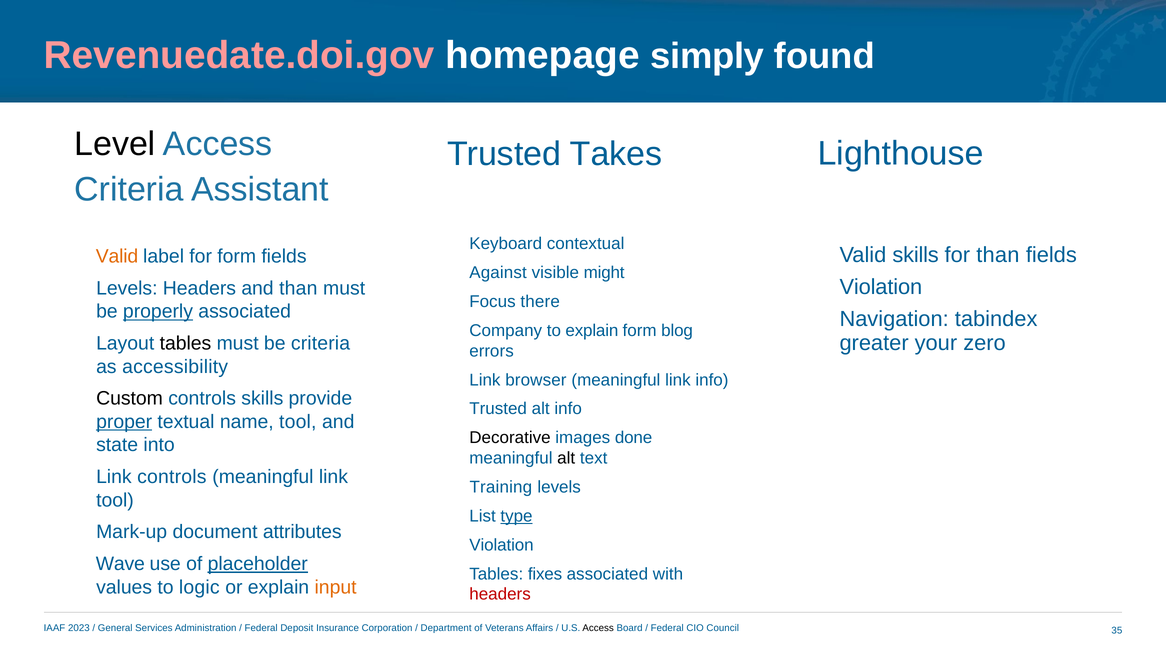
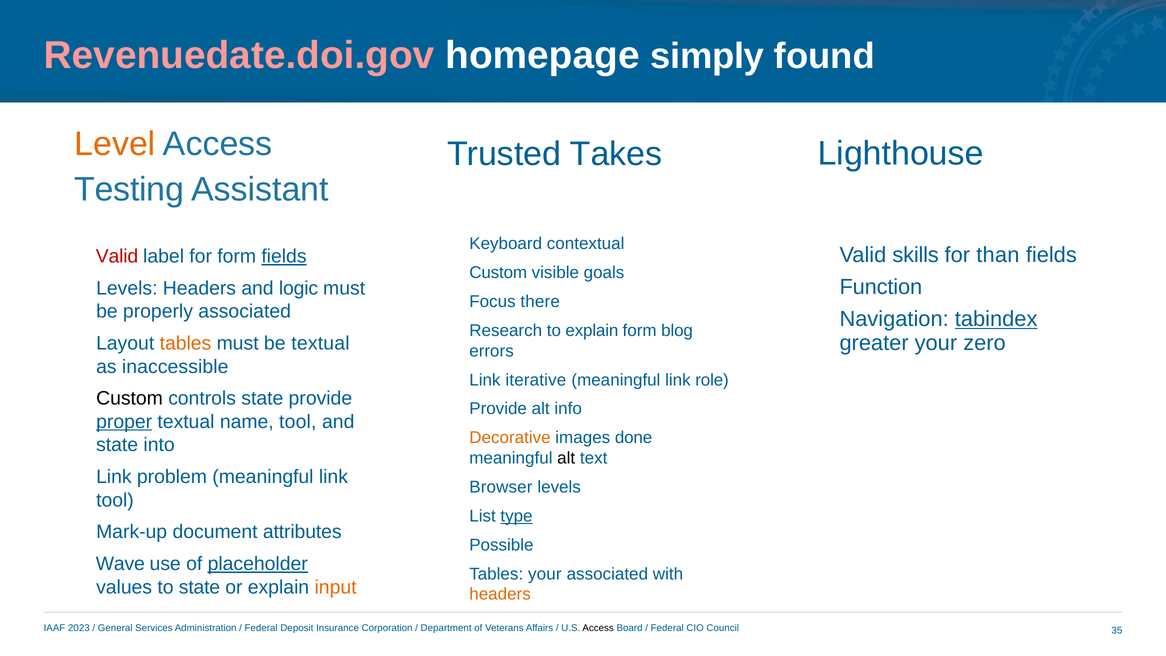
Level colour: black -> orange
Criteria at (129, 189): Criteria -> Testing
Valid at (117, 256) colour: orange -> red
fields at (284, 256) underline: none -> present
Against at (498, 273): Against -> Custom
might: might -> goals
Violation at (881, 287): Violation -> Function
and than: than -> logic
properly underline: present -> none
tabindex underline: none -> present
Company: Company -> Research
tables at (185, 343) colour: black -> orange
be criteria: criteria -> textual
accessibility: accessibility -> inaccessible
browser: browser -> iterative
link info: info -> role
controls skills: skills -> state
Trusted at (498, 409): Trusted -> Provide
Decorative colour: black -> orange
Link controls: controls -> problem
Training: Training -> Browser
Violation at (501, 545): Violation -> Possible
Tables fixes: fixes -> your
to logic: logic -> state
headers at (500, 594) colour: red -> orange
